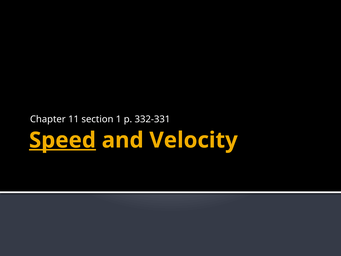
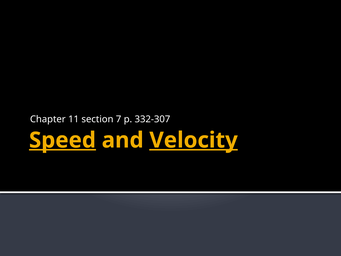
1: 1 -> 7
332-331: 332-331 -> 332-307
Velocity underline: none -> present
